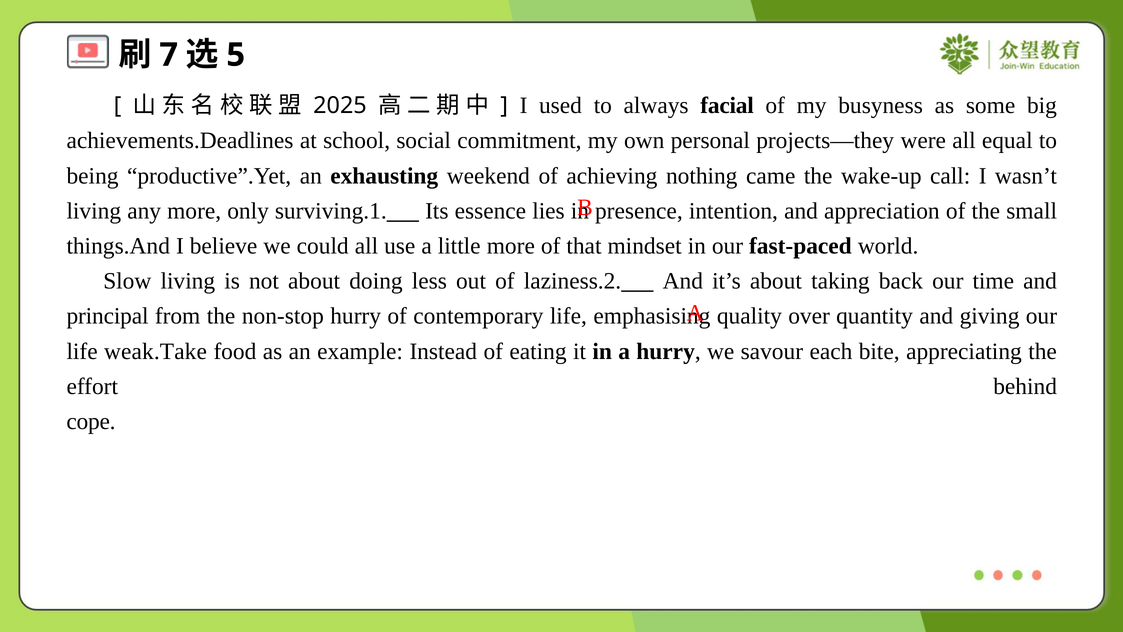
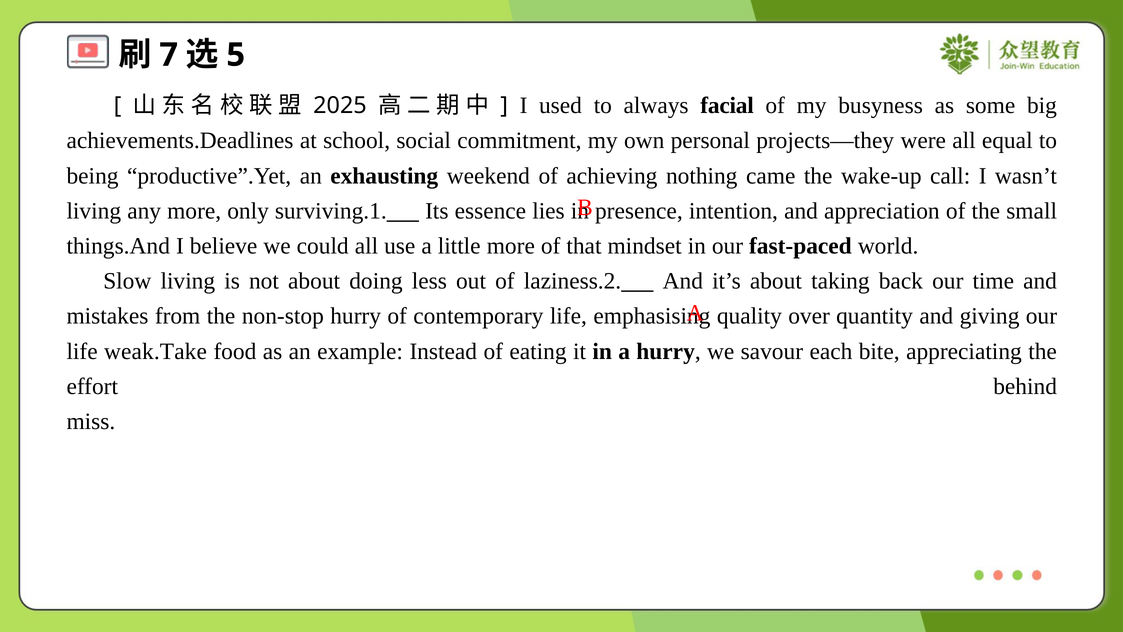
principal: principal -> mistakes
cope: cope -> miss
